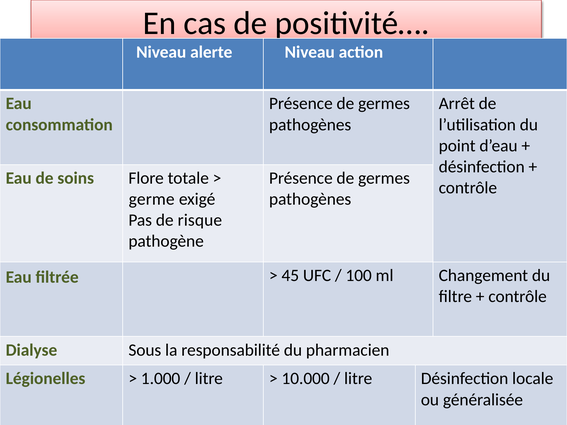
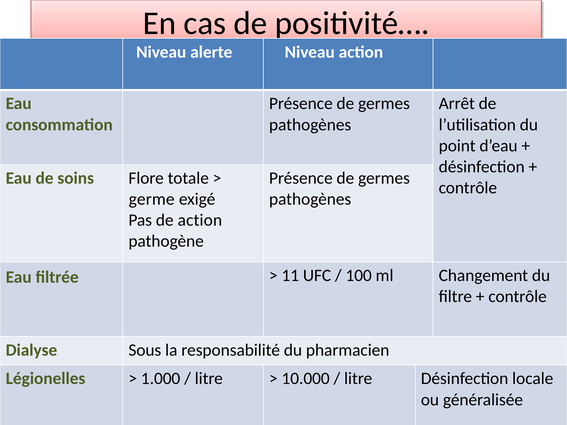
de risque: risque -> action
45: 45 -> 11
